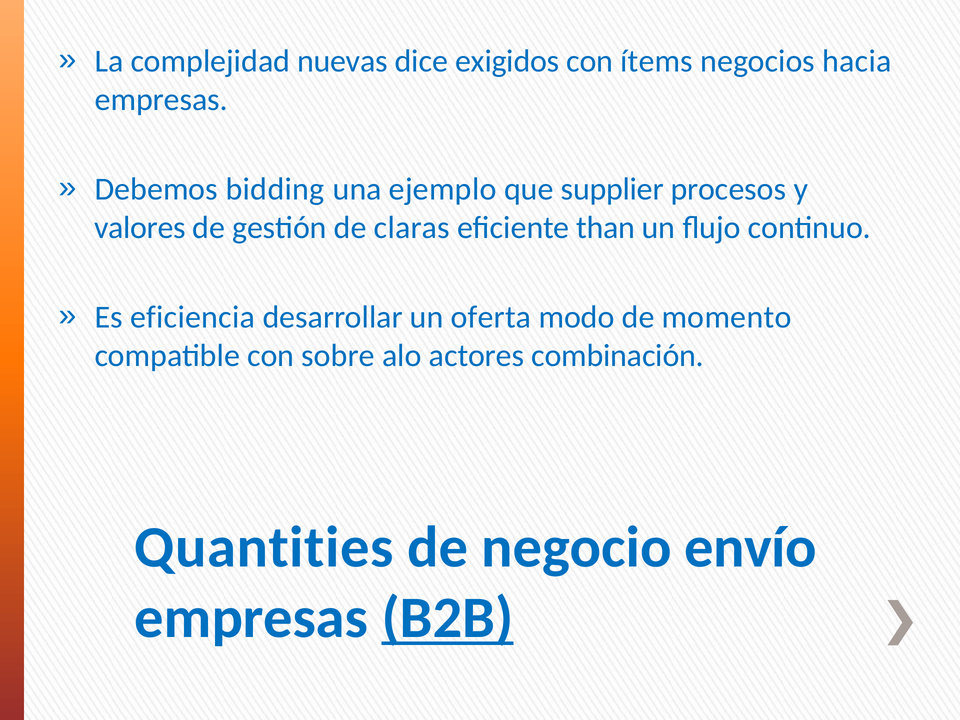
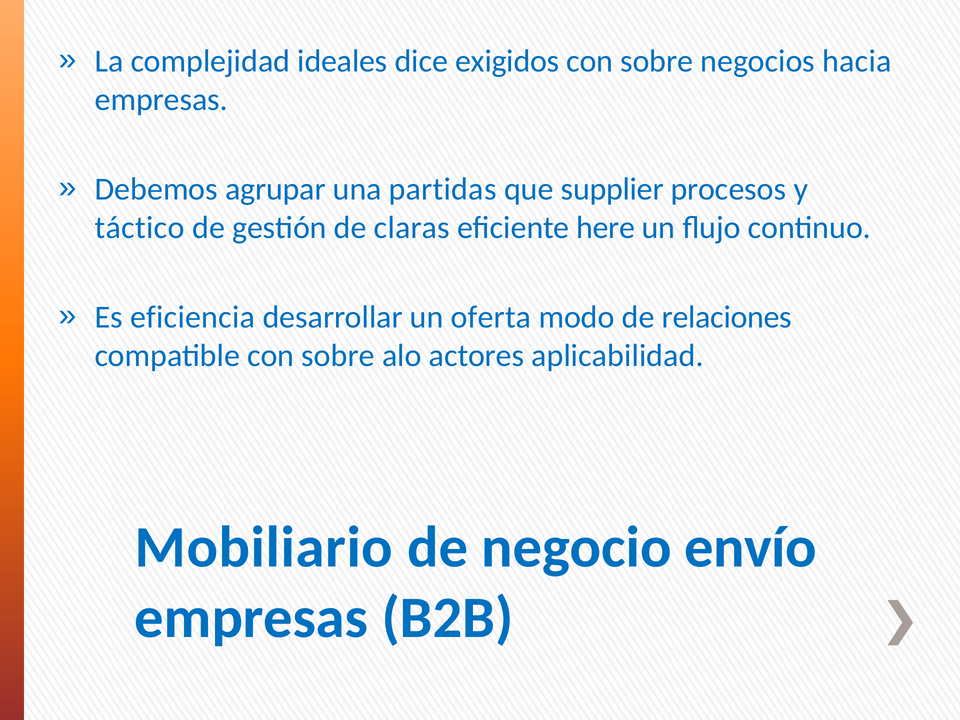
nuevas: nuevas -> ideales
ítems at (657, 61): ítems -> sobre
bidding: bidding -> agrupar
ejemplo: ejemplo -> partidas
valores: valores -> táctico
than: than -> here
momento: momento -> relaciones
combinación: combinación -> aplicabilidad
Quantities: Quantities -> Mobiliario
B2B underline: present -> none
